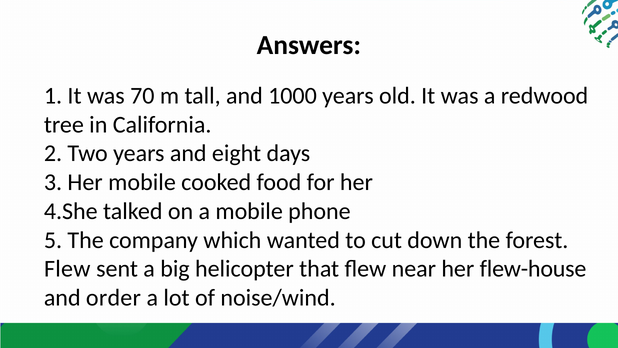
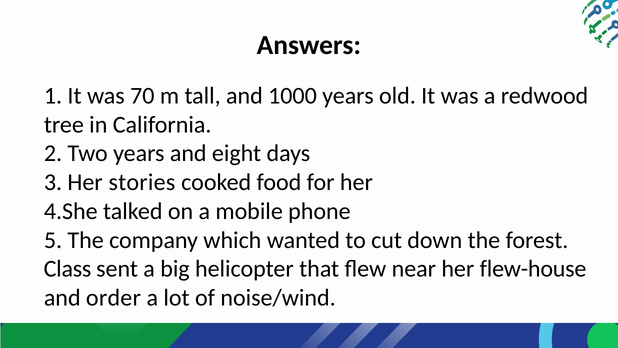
Her mobile: mobile -> stories
Flew at (67, 269): Flew -> Class
